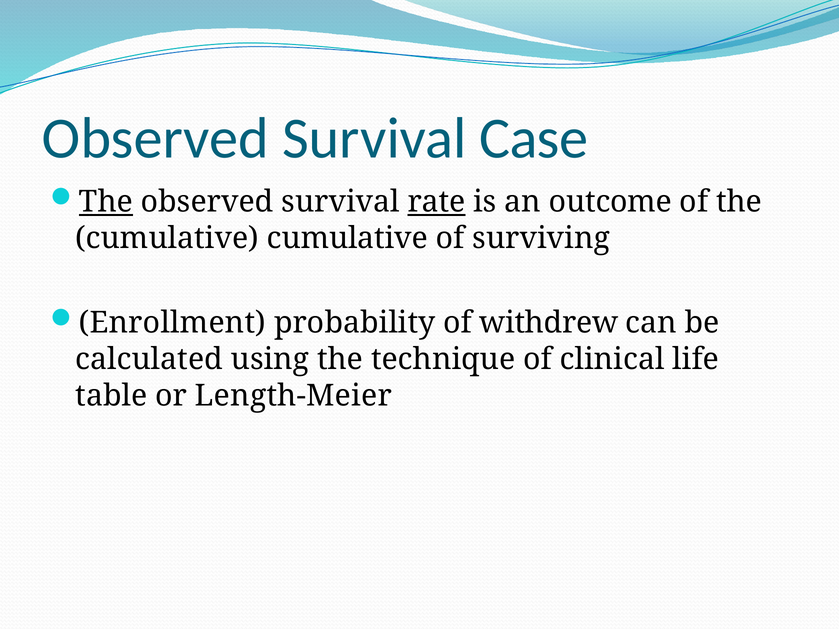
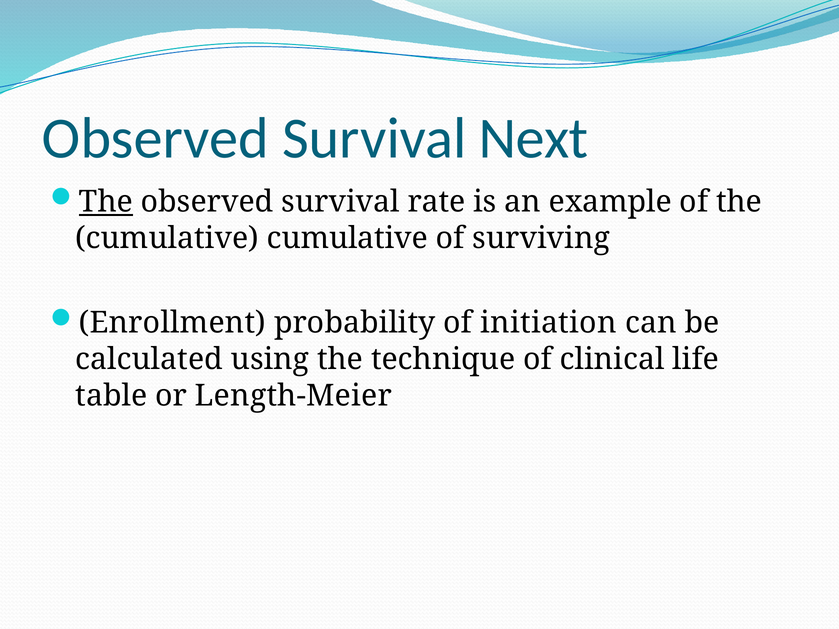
Case: Case -> Next
rate underline: present -> none
outcome: outcome -> example
withdrew: withdrew -> initiation
